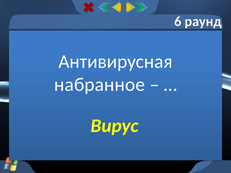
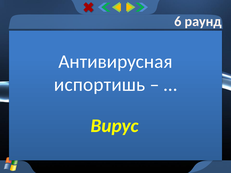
набранное: набранное -> испортишь
